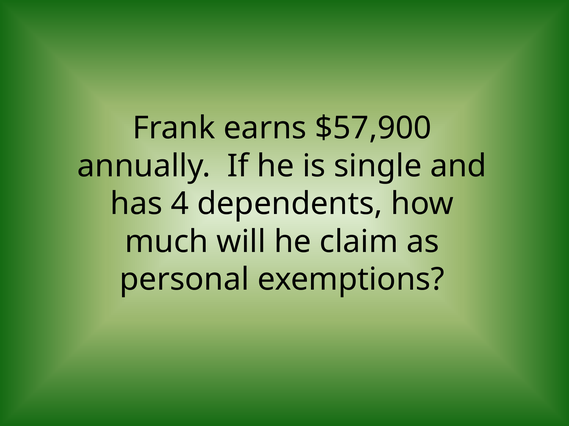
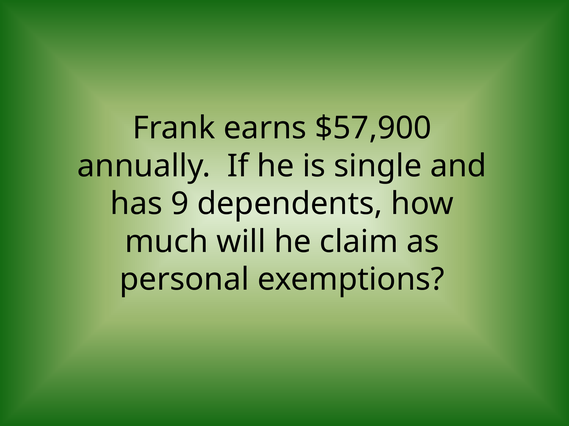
4: 4 -> 9
